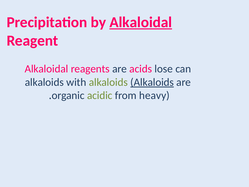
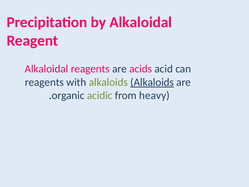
Alkaloidal at (141, 22) underline: present -> none
lose: lose -> acid
alkaloids at (44, 82): alkaloids -> reagents
